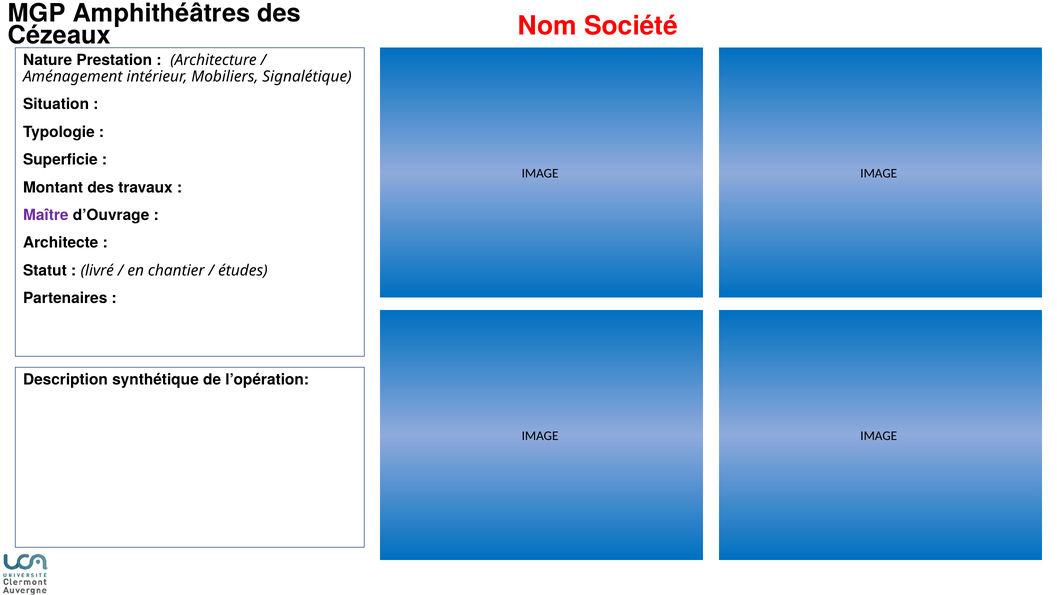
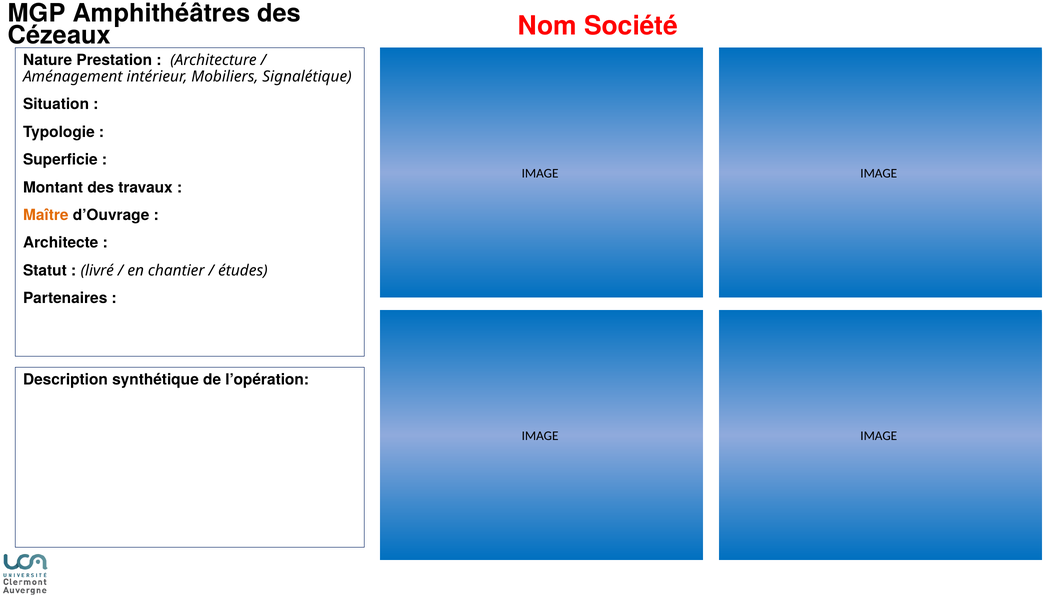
Maître colour: purple -> orange
